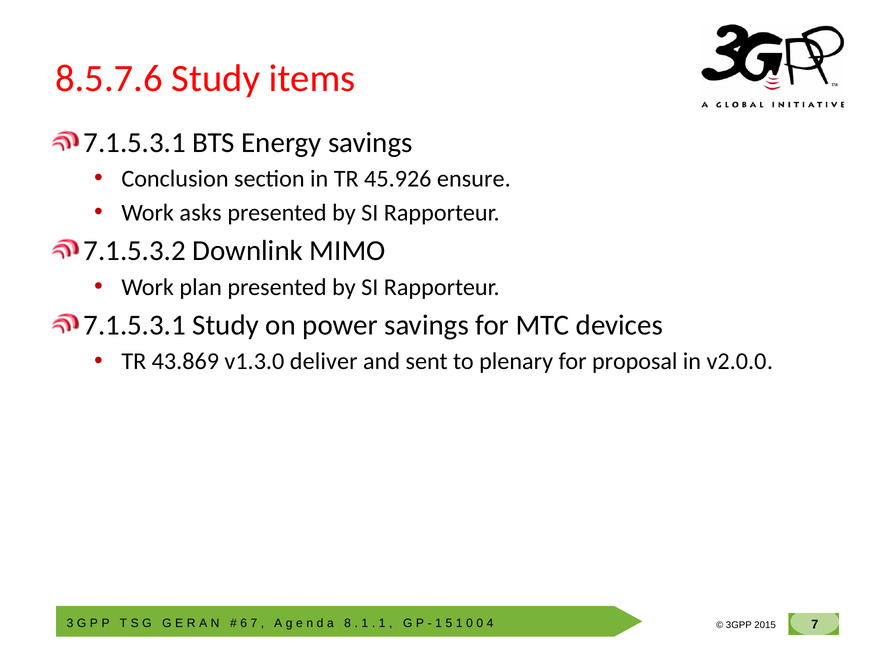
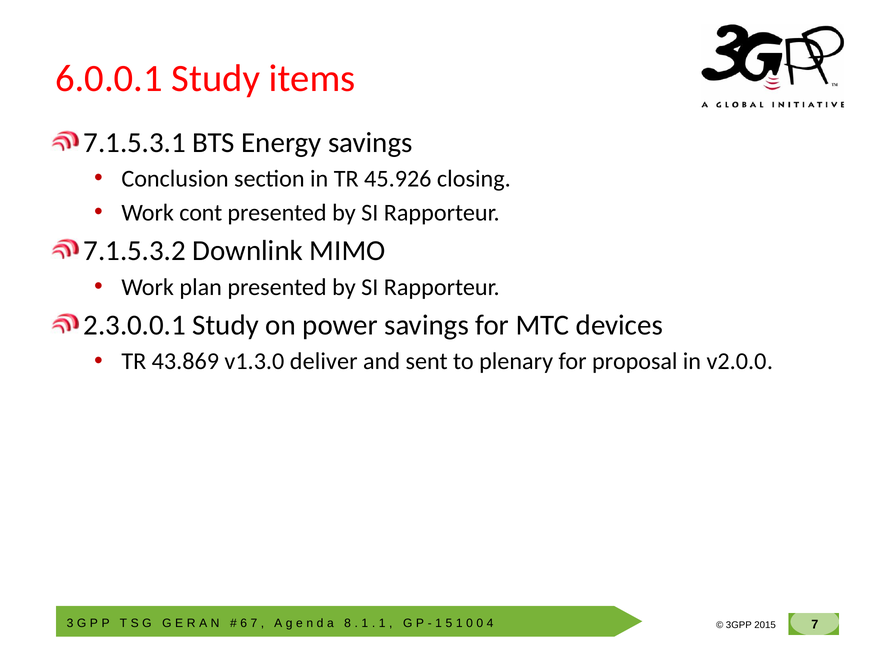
8.5.7.6: 8.5.7.6 -> 6.0.0.1
ensure: ensure -> closing
asks: asks -> cont
7.1.5.3.1 at (135, 325): 7.1.5.3.1 -> 2.3.0.0.1
